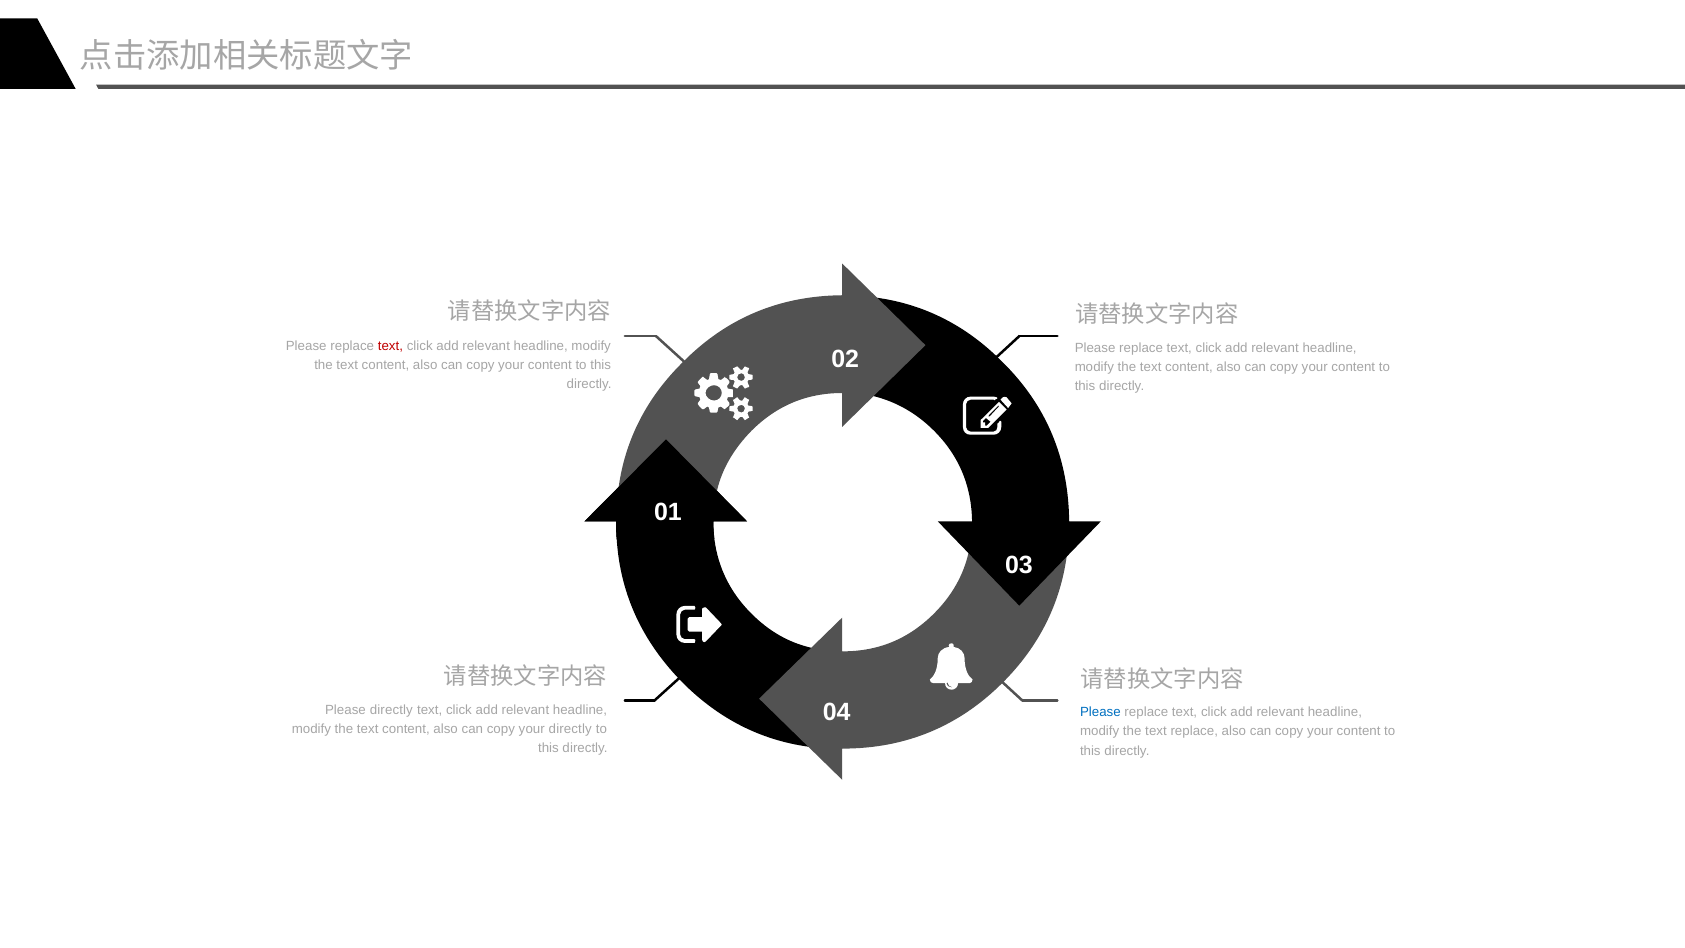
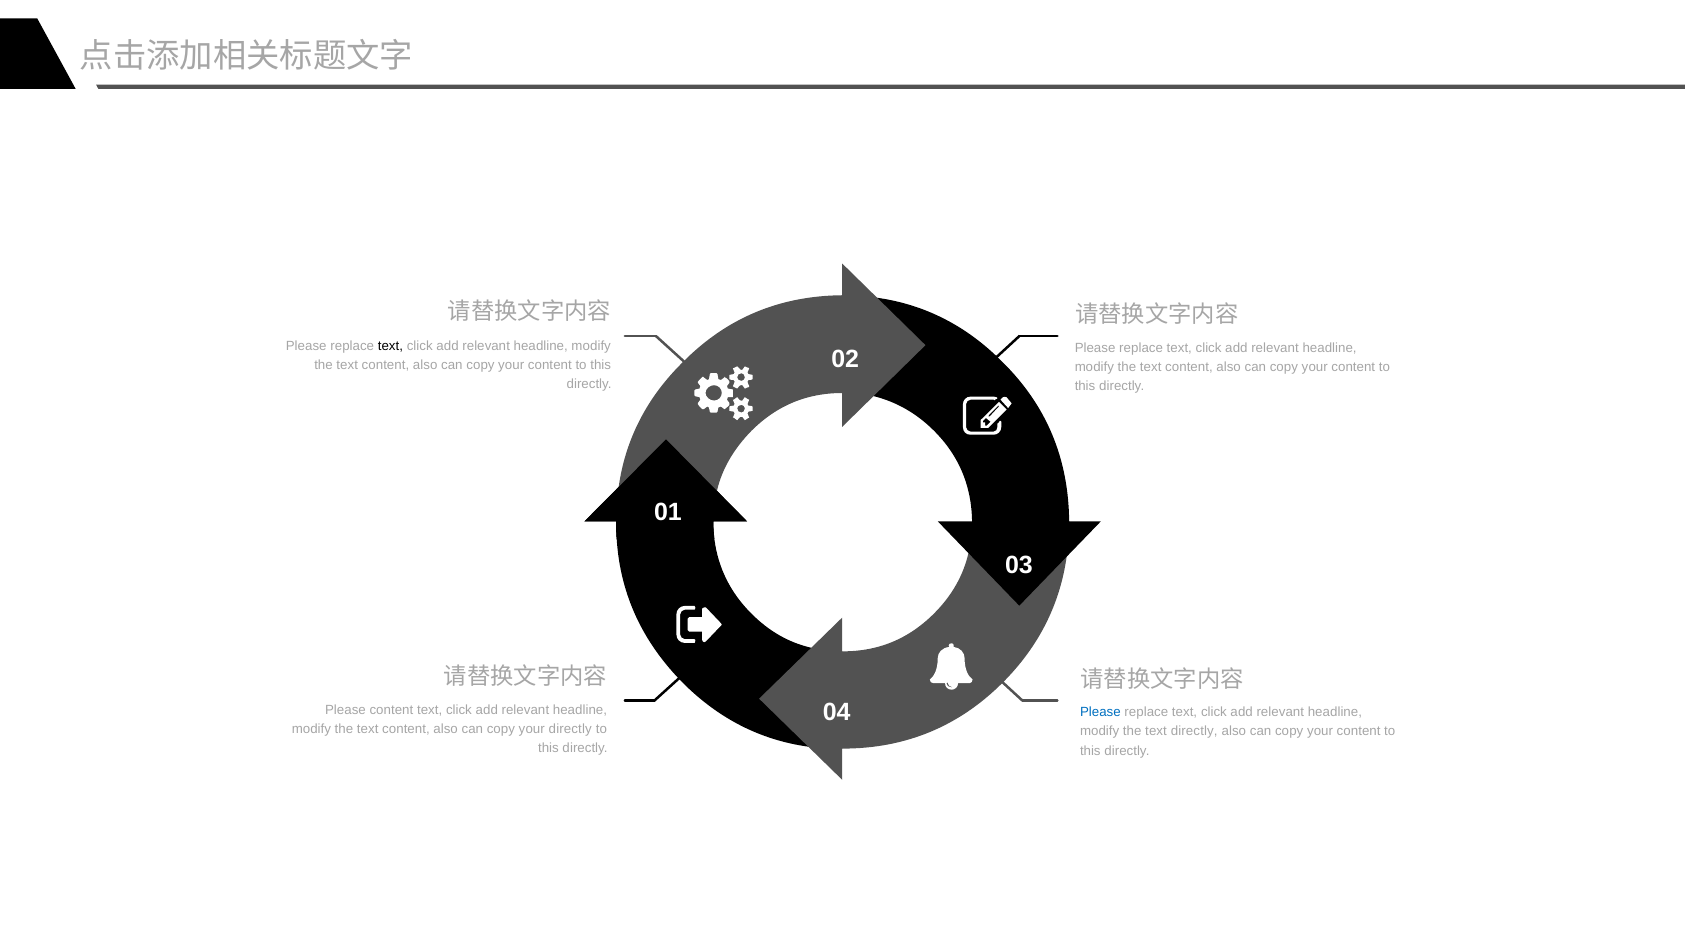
text at (390, 346) colour: red -> black
Please directly: directly -> content
text replace: replace -> directly
